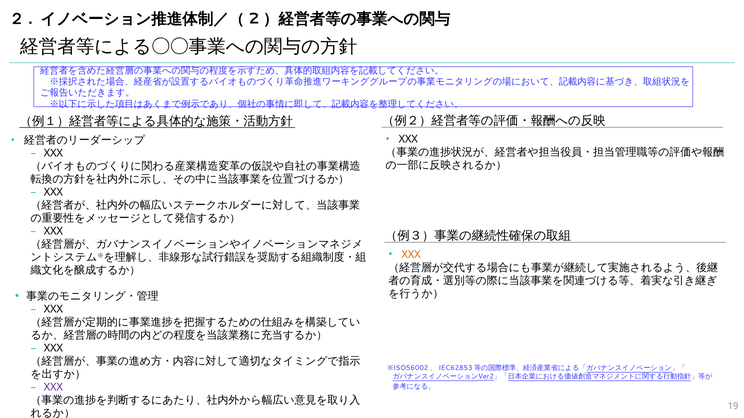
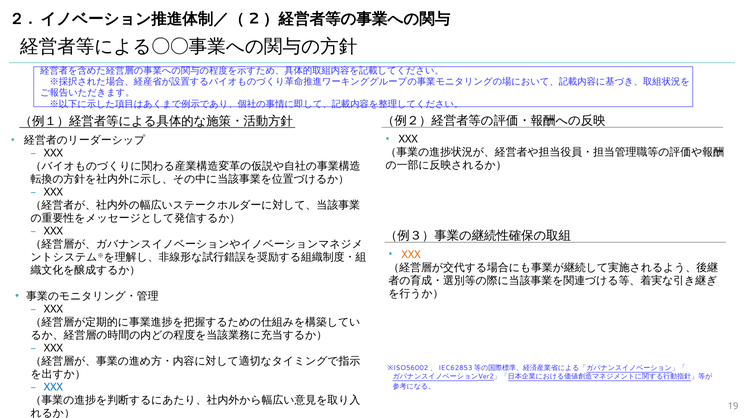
XXX at (53, 388) colour: purple -> blue
